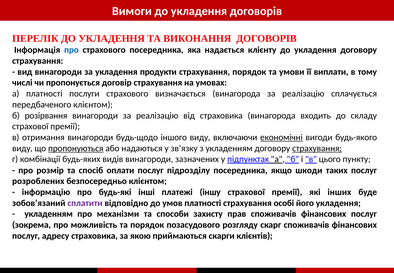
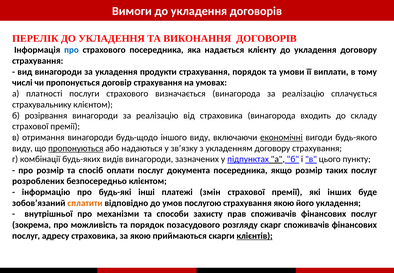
передбаченого: передбаченого -> страхувальнику
страхування at (317, 148) underline: present -> none
підрозділу: підрозділу -> документа
якщо шкоди: шкоди -> розмір
іншу: іншу -> змін
сплатити colour: purple -> orange
умов платності: платності -> послугою
страхування особі: особі -> якою
укладенням at (49, 214): укладенням -> внутрішньої
клієнтів underline: none -> present
